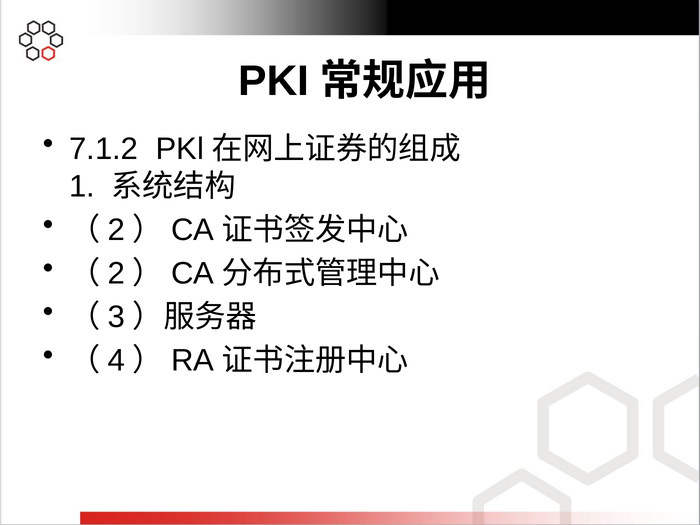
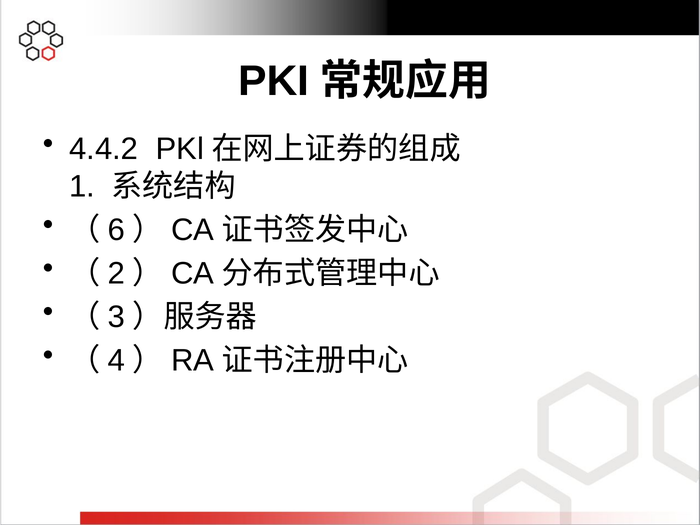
7.1.2: 7.1.2 -> 4.4.2
2 at (116, 230): 2 -> 6
